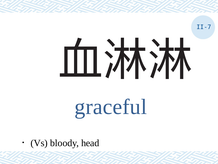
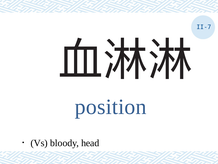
graceful: graceful -> position
